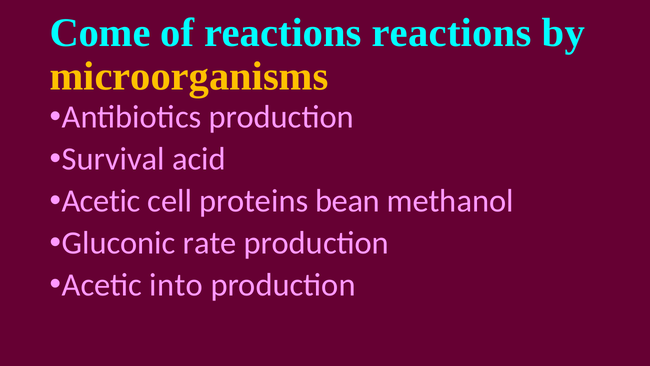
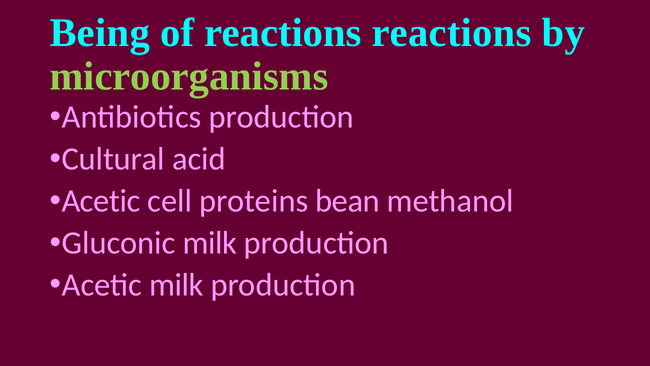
Come: Come -> Being
microorganisms colour: yellow -> light green
Survival: Survival -> Cultural
Gluconic rate: rate -> milk
Acetic into: into -> milk
